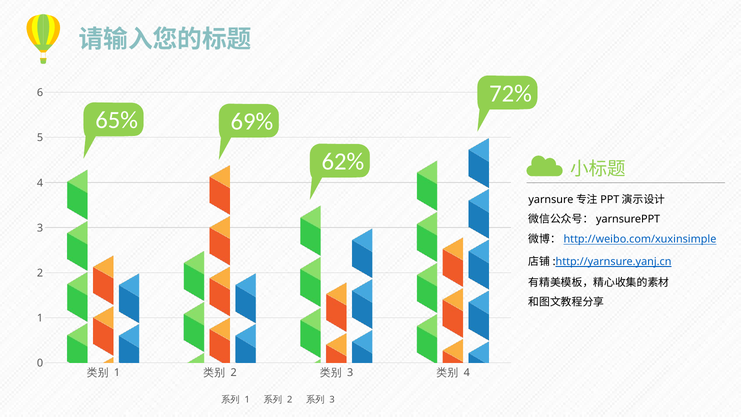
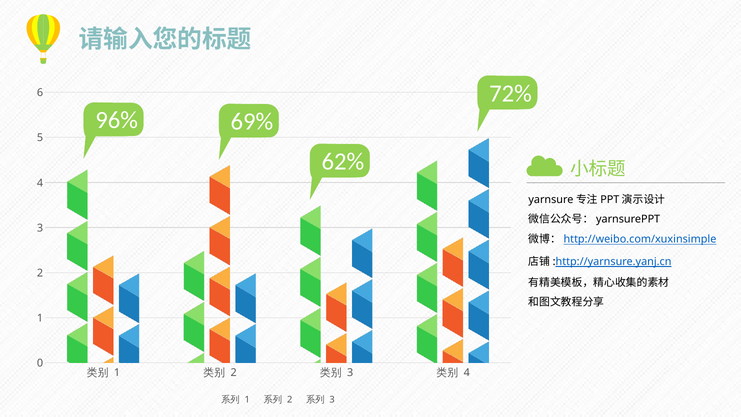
65%: 65% -> 96%
